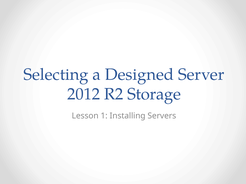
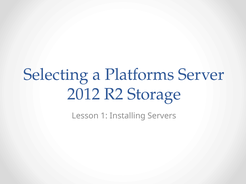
Designed: Designed -> Platforms
